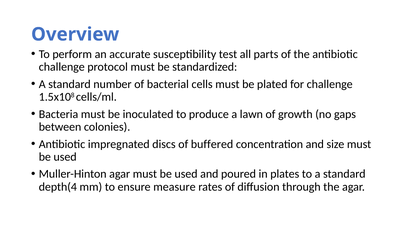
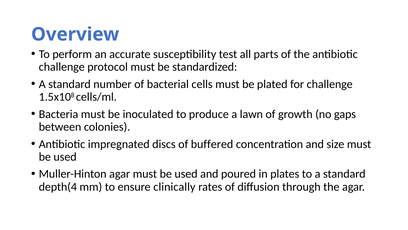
measure: measure -> clinically
